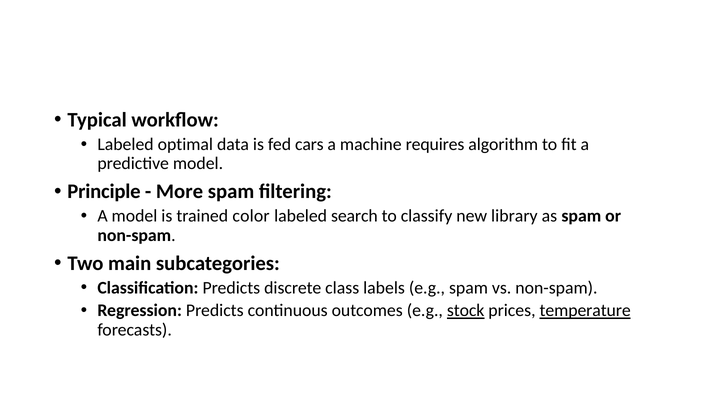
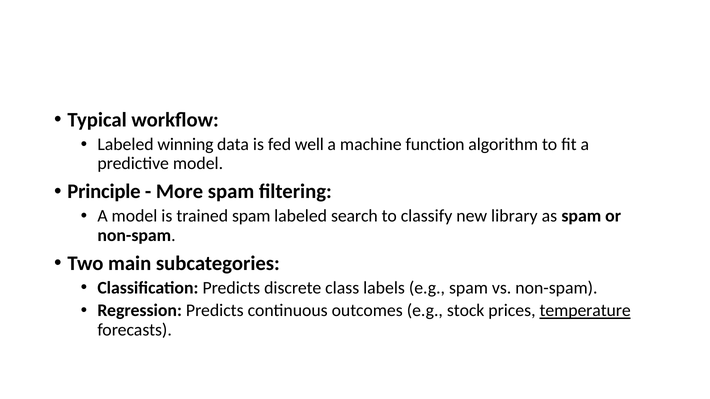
optimal: optimal -> winning
cars: cars -> well
requires: requires -> function
trained color: color -> spam
stock underline: present -> none
